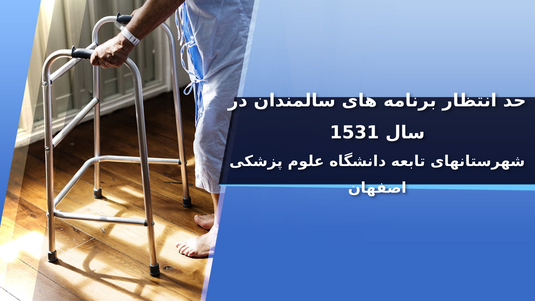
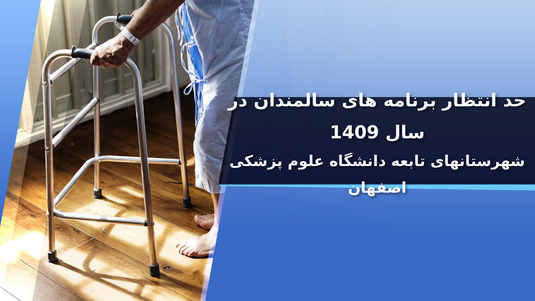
1531: 1531 -> 1409
